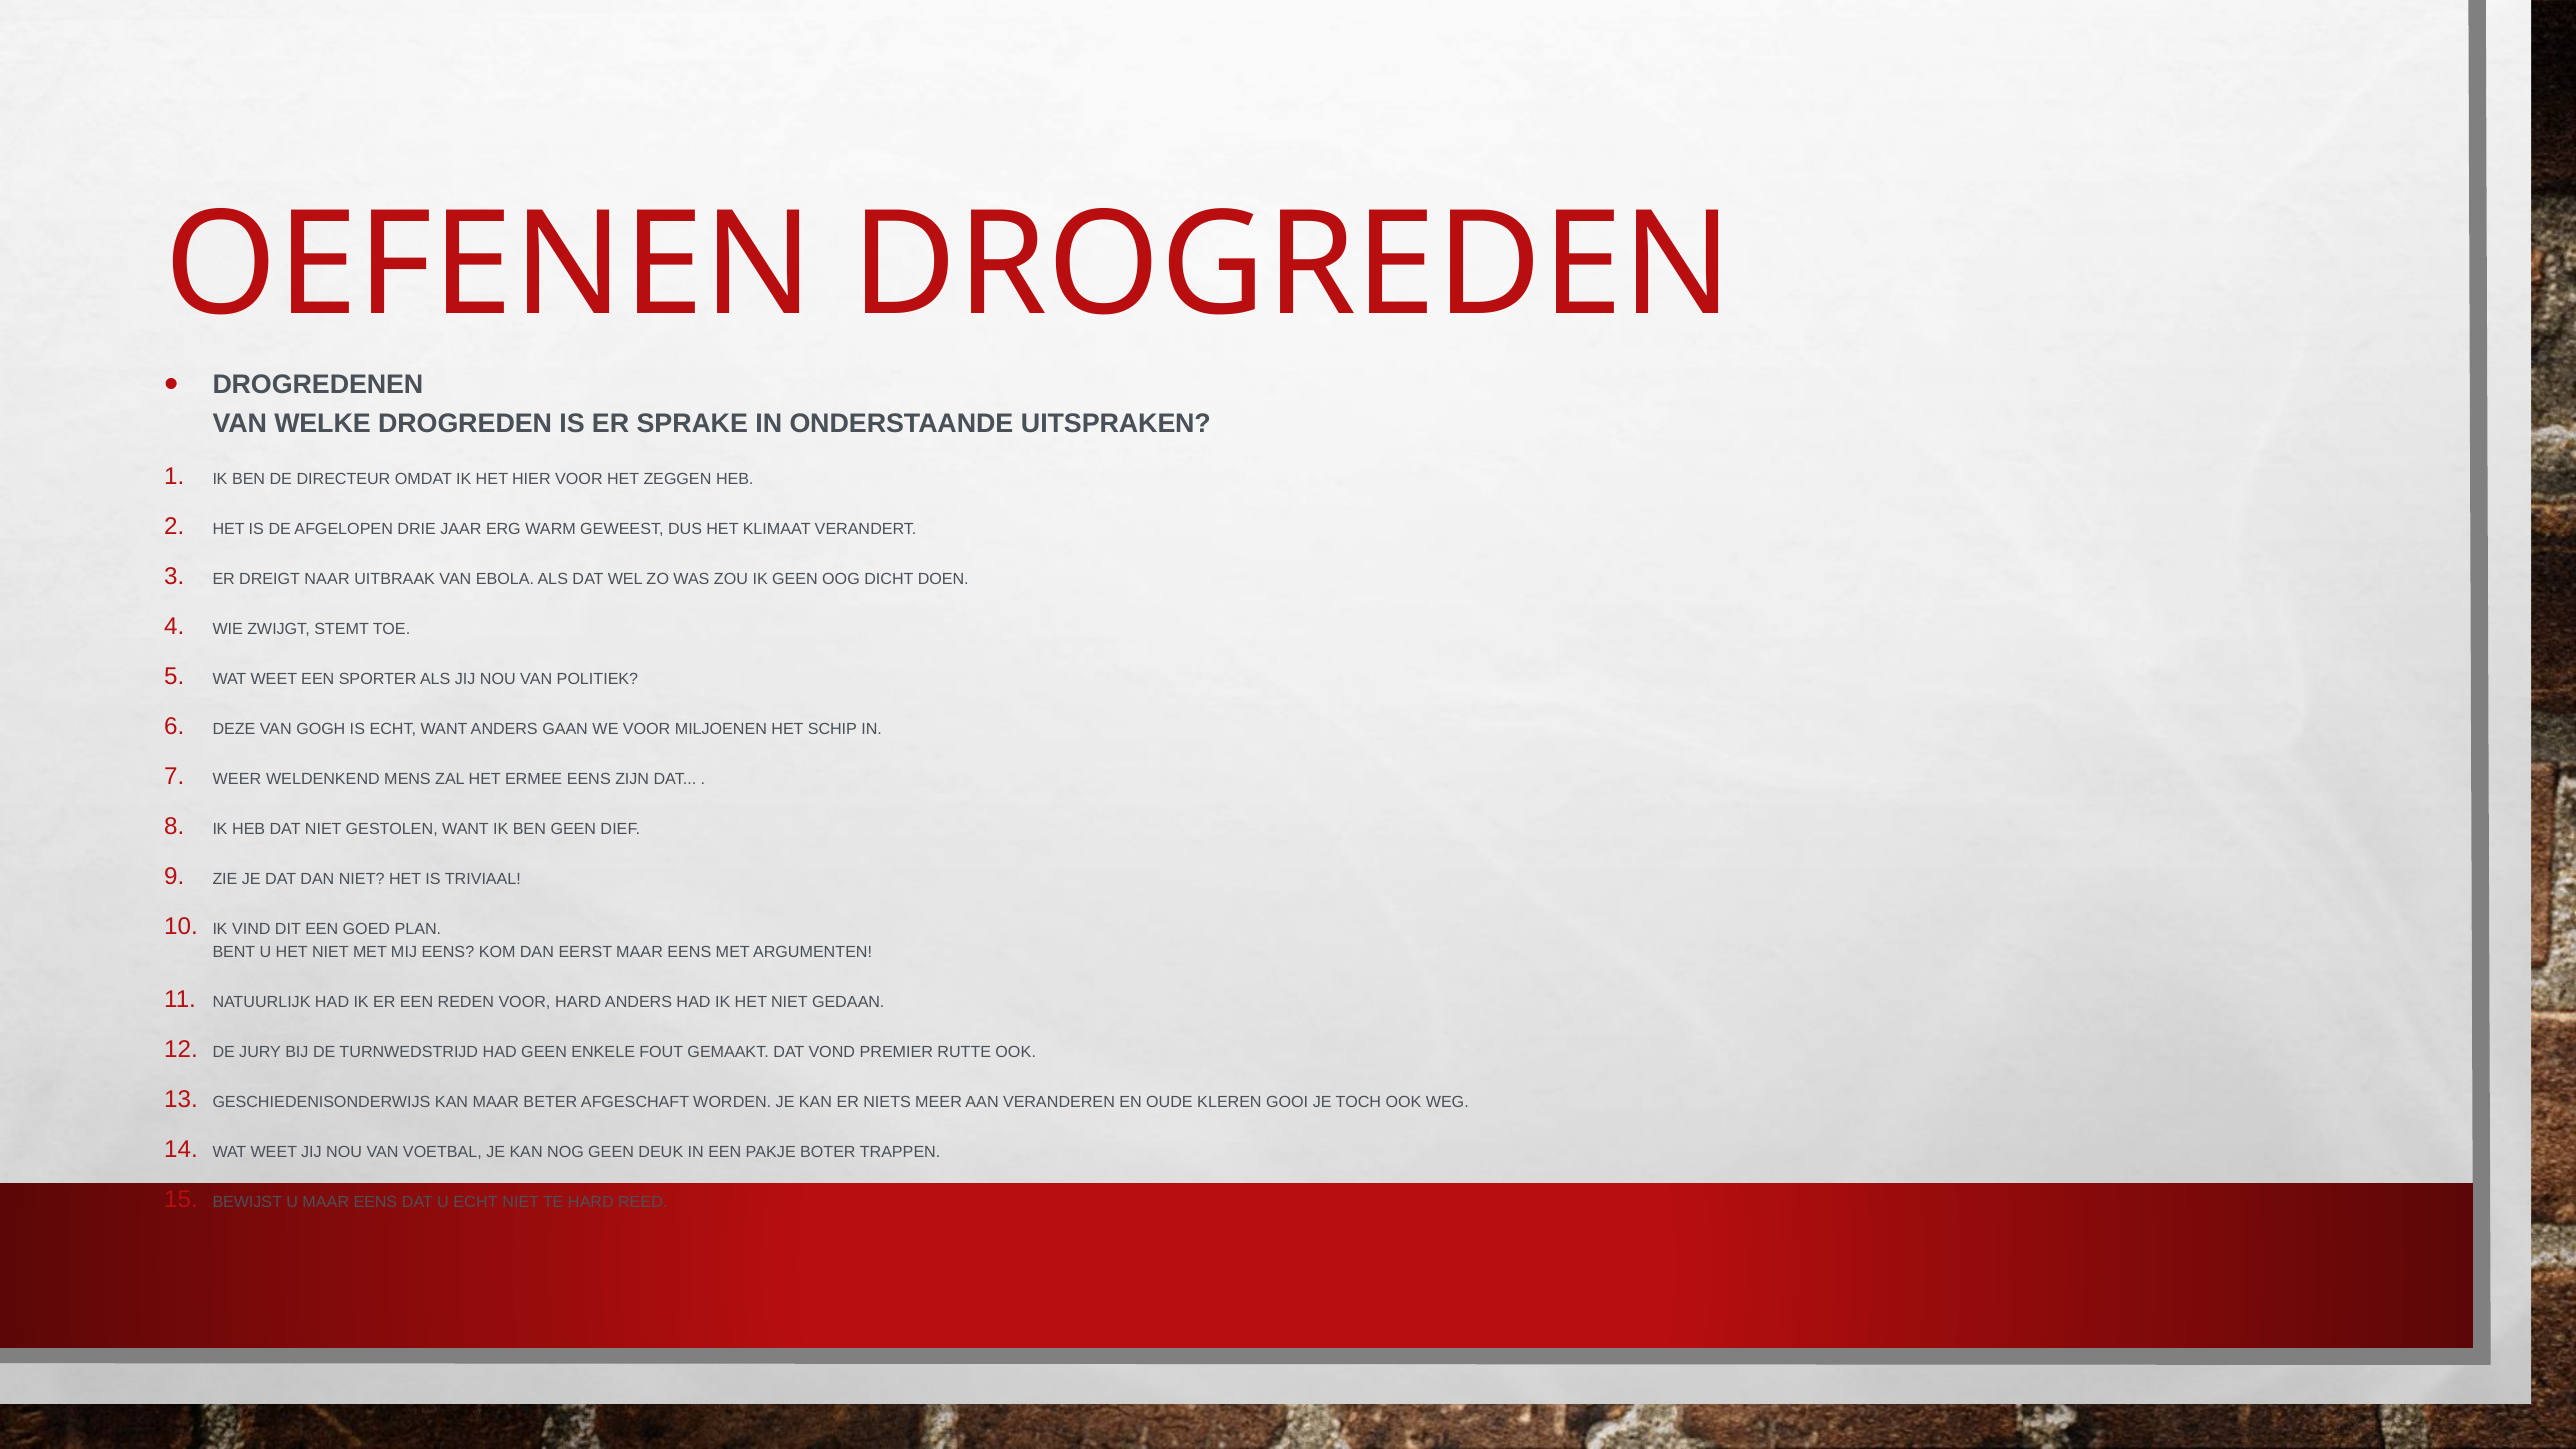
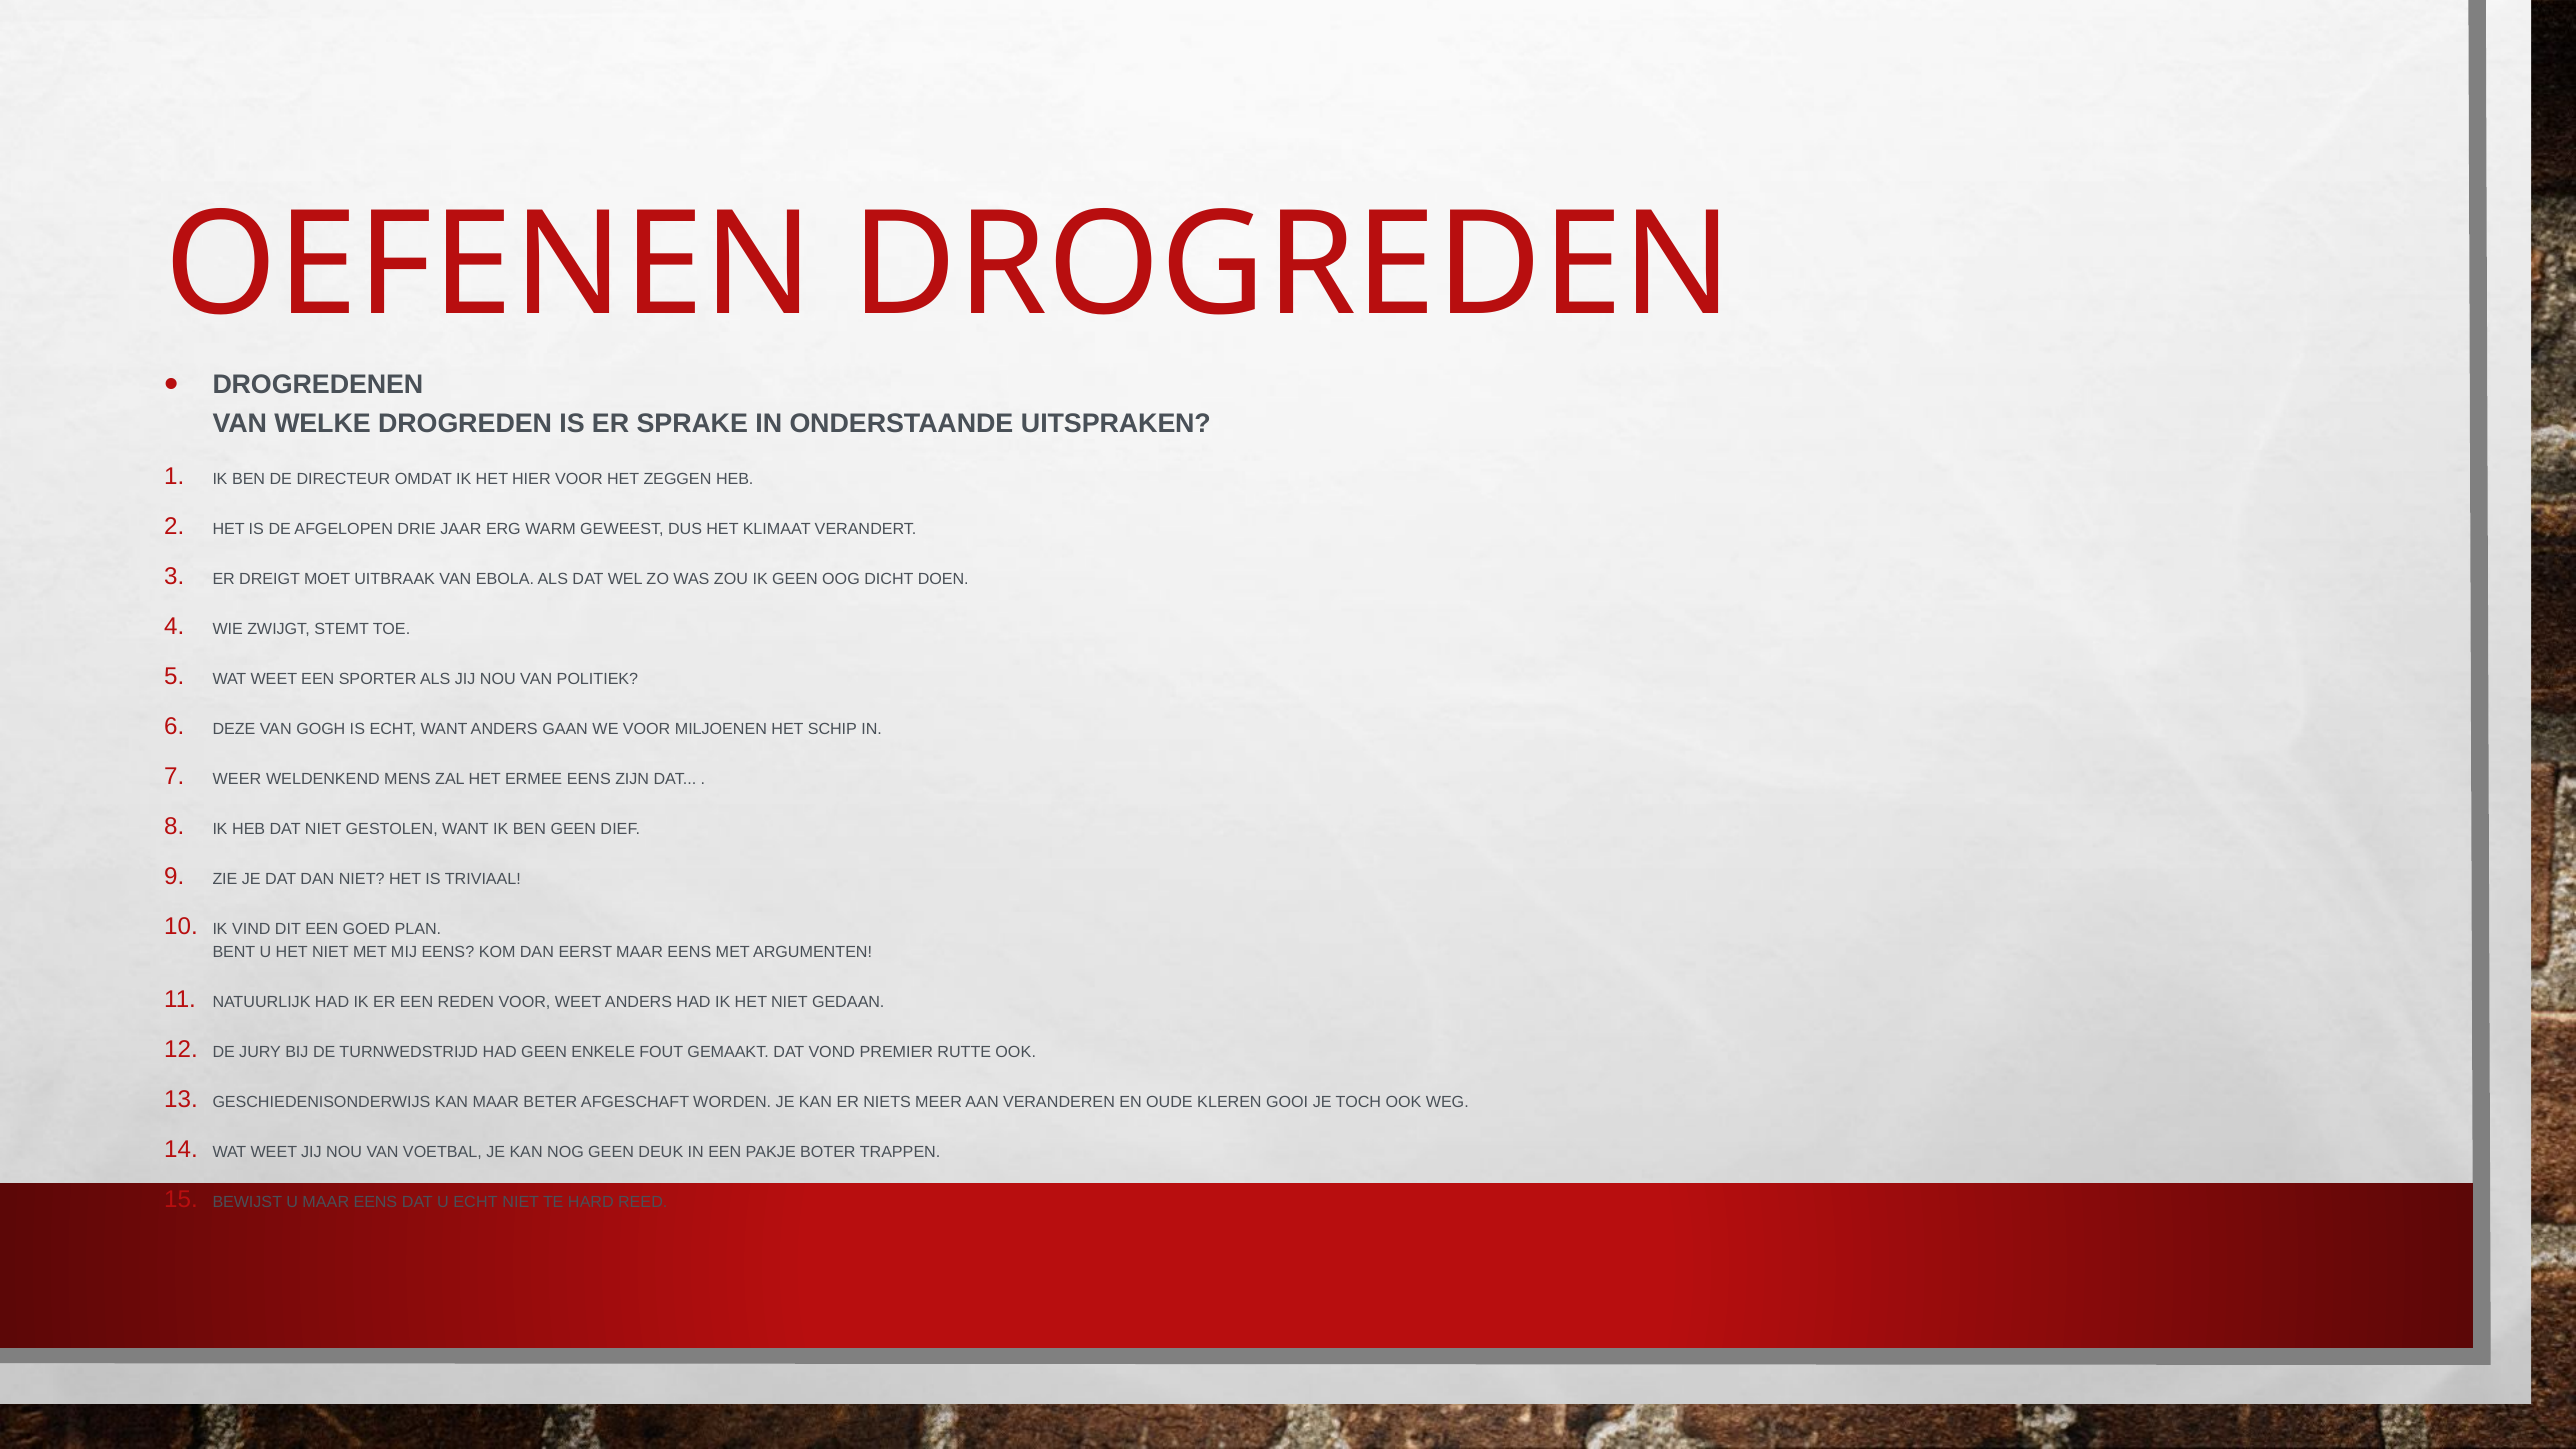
NAAR: NAAR -> MOET
VOOR HARD: HARD -> WEET
